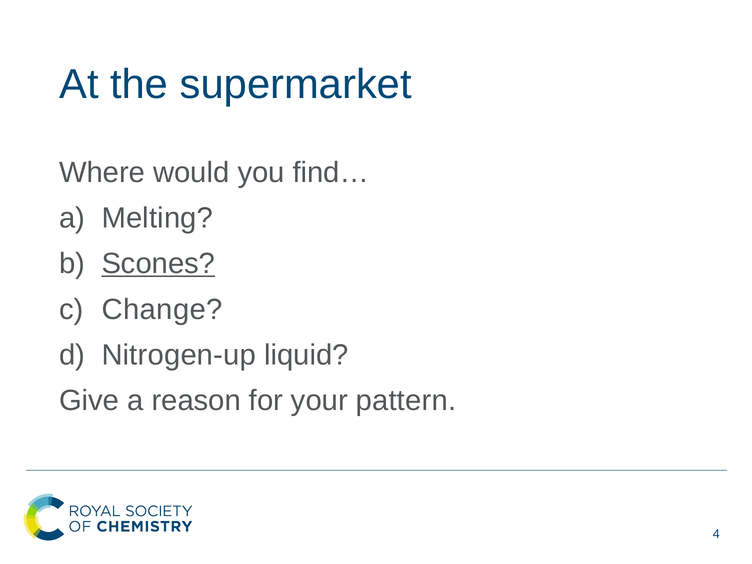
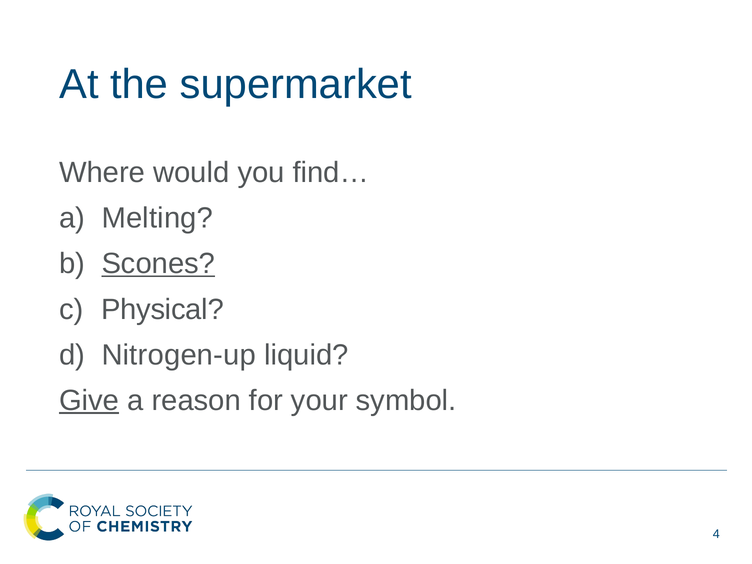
Change: Change -> Physical
Give underline: none -> present
pattern: pattern -> symbol
